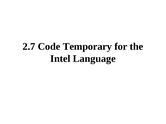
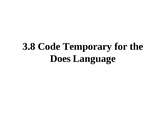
2.7: 2.7 -> 3.8
Intel: Intel -> Does
